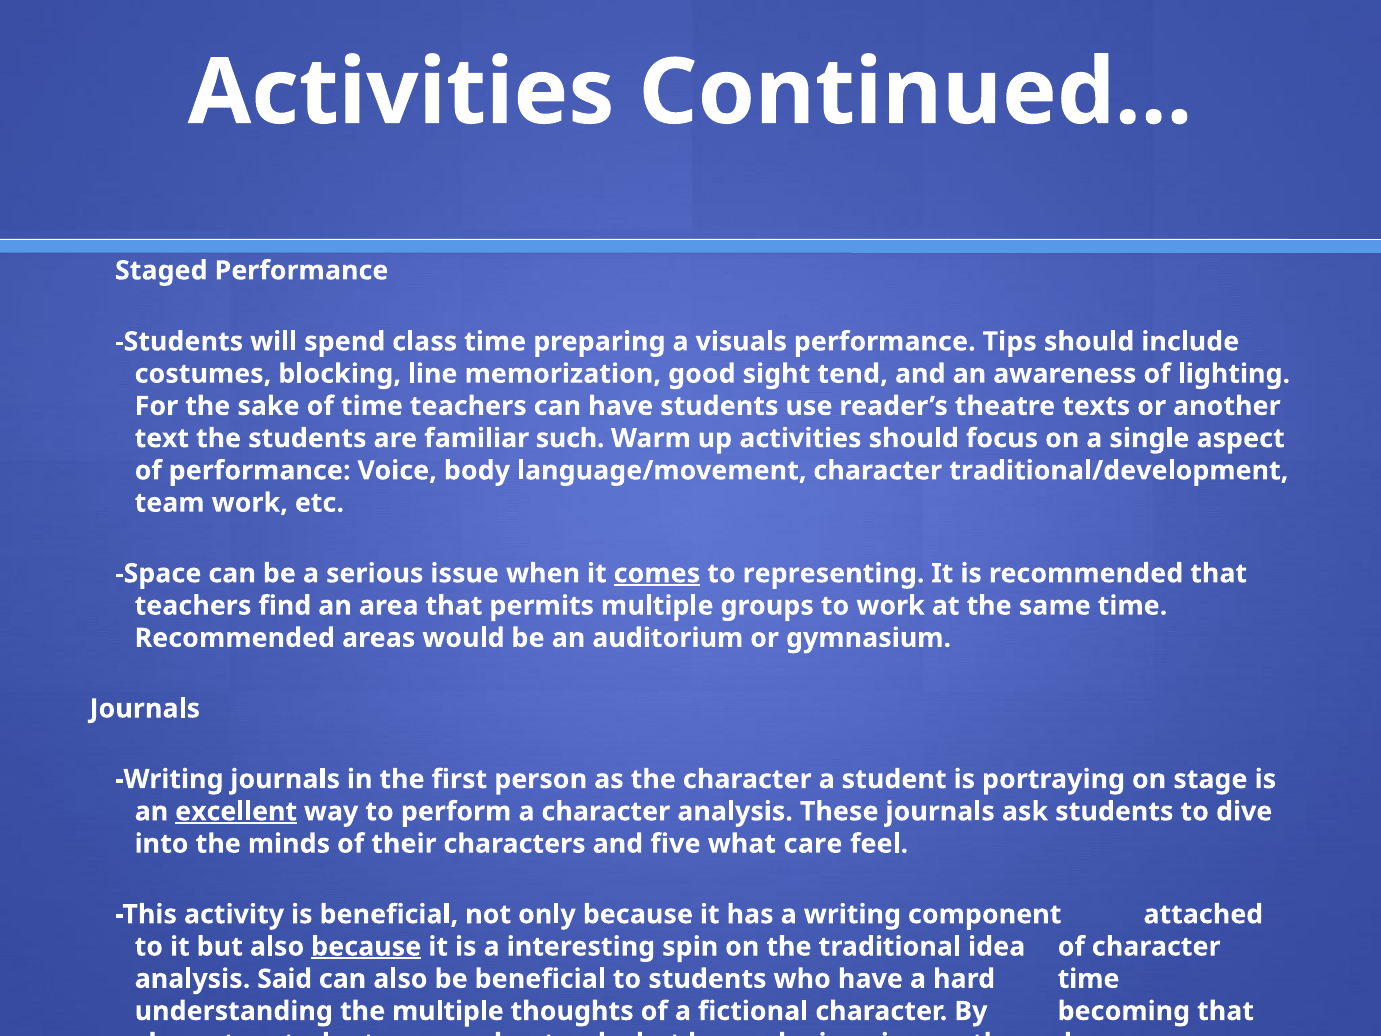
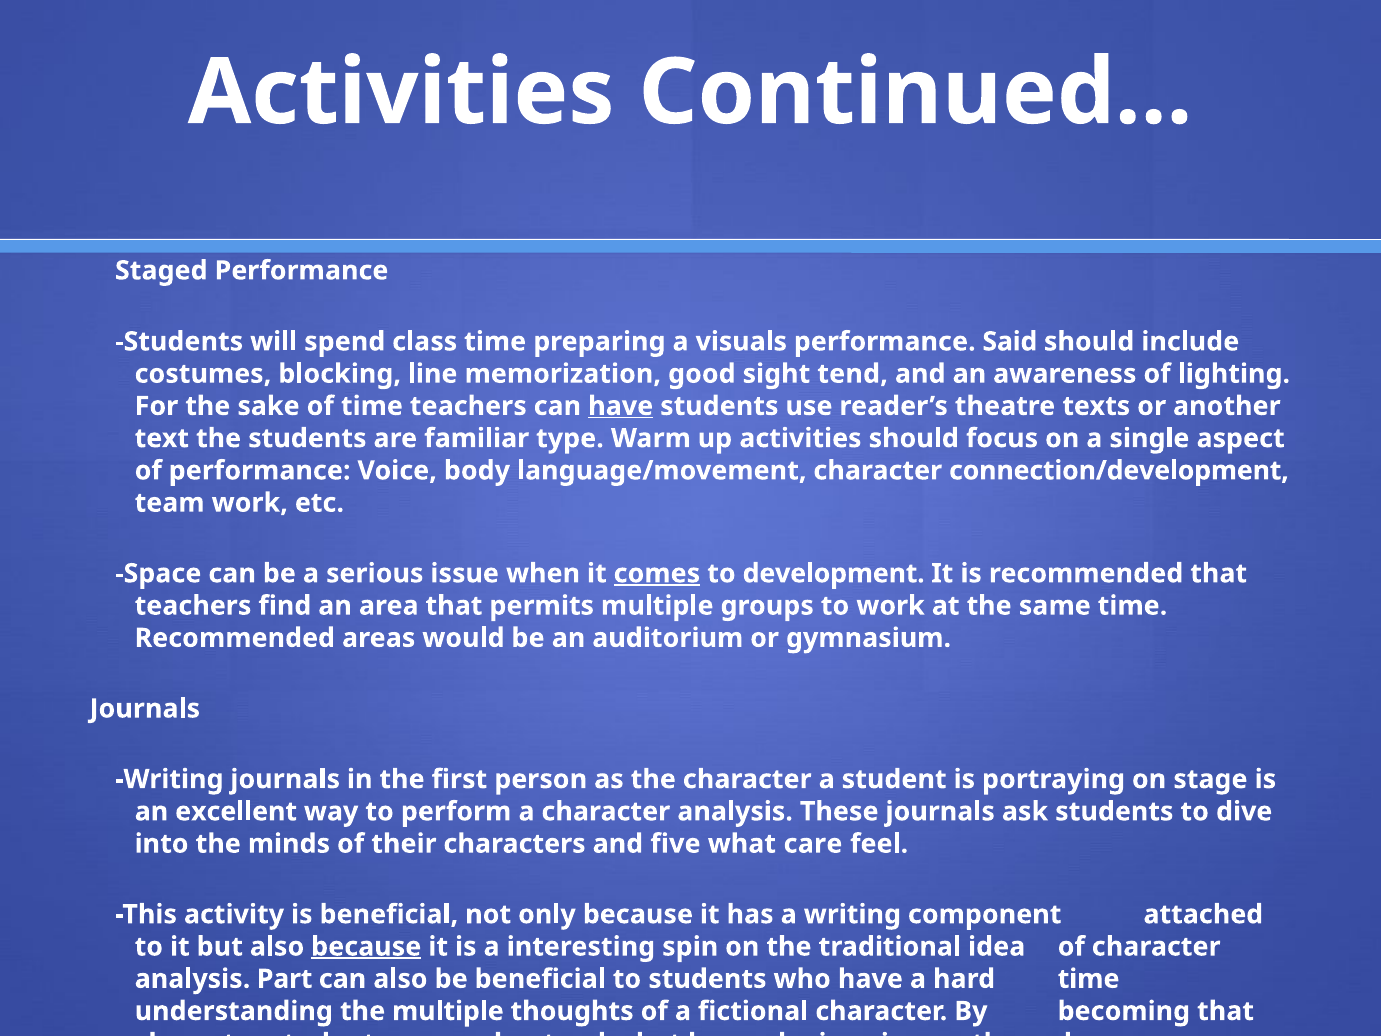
Tips: Tips -> Said
have at (621, 406) underline: none -> present
such: such -> type
traditional/development: traditional/development -> connection/development
representing: representing -> development
excellent underline: present -> none
Said: Said -> Part
